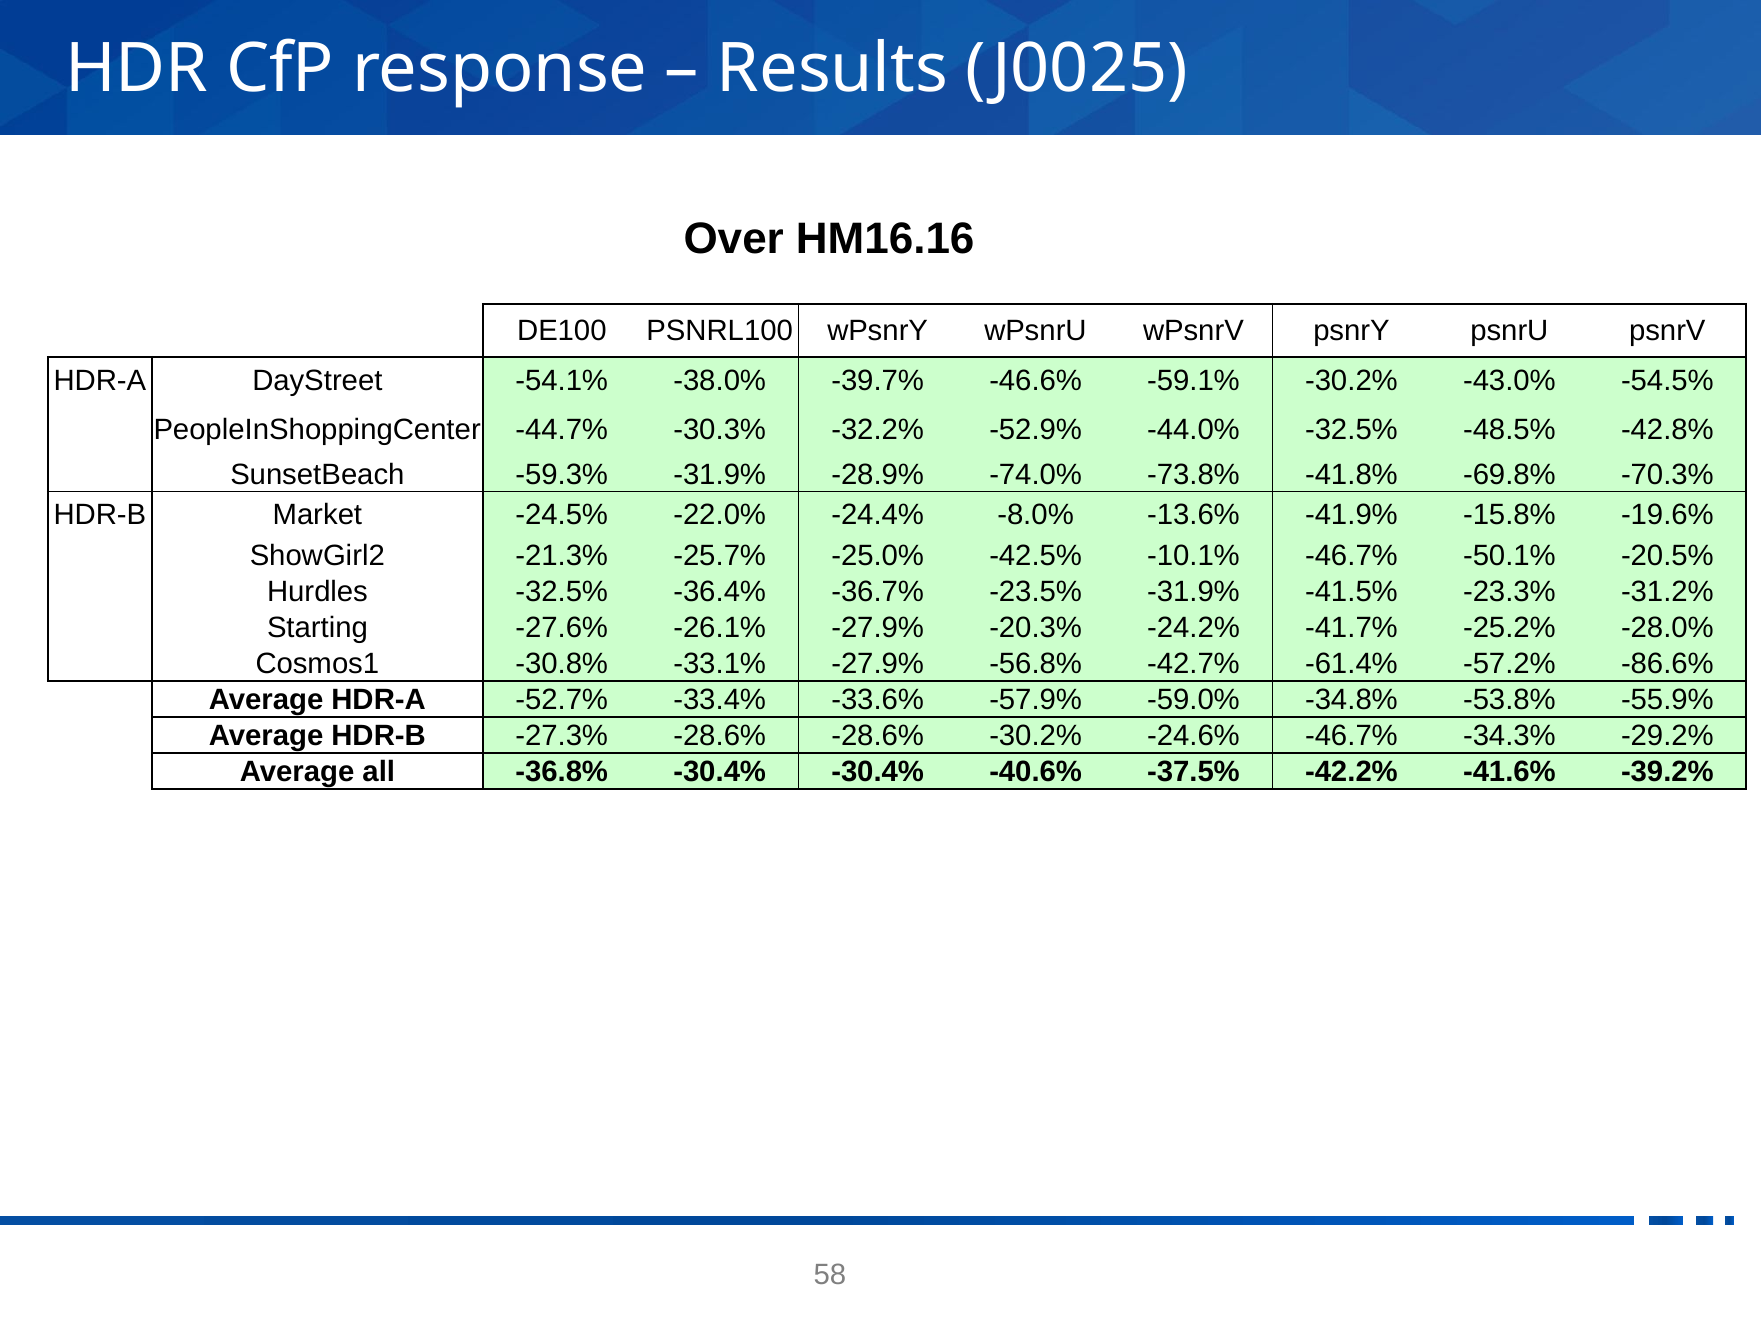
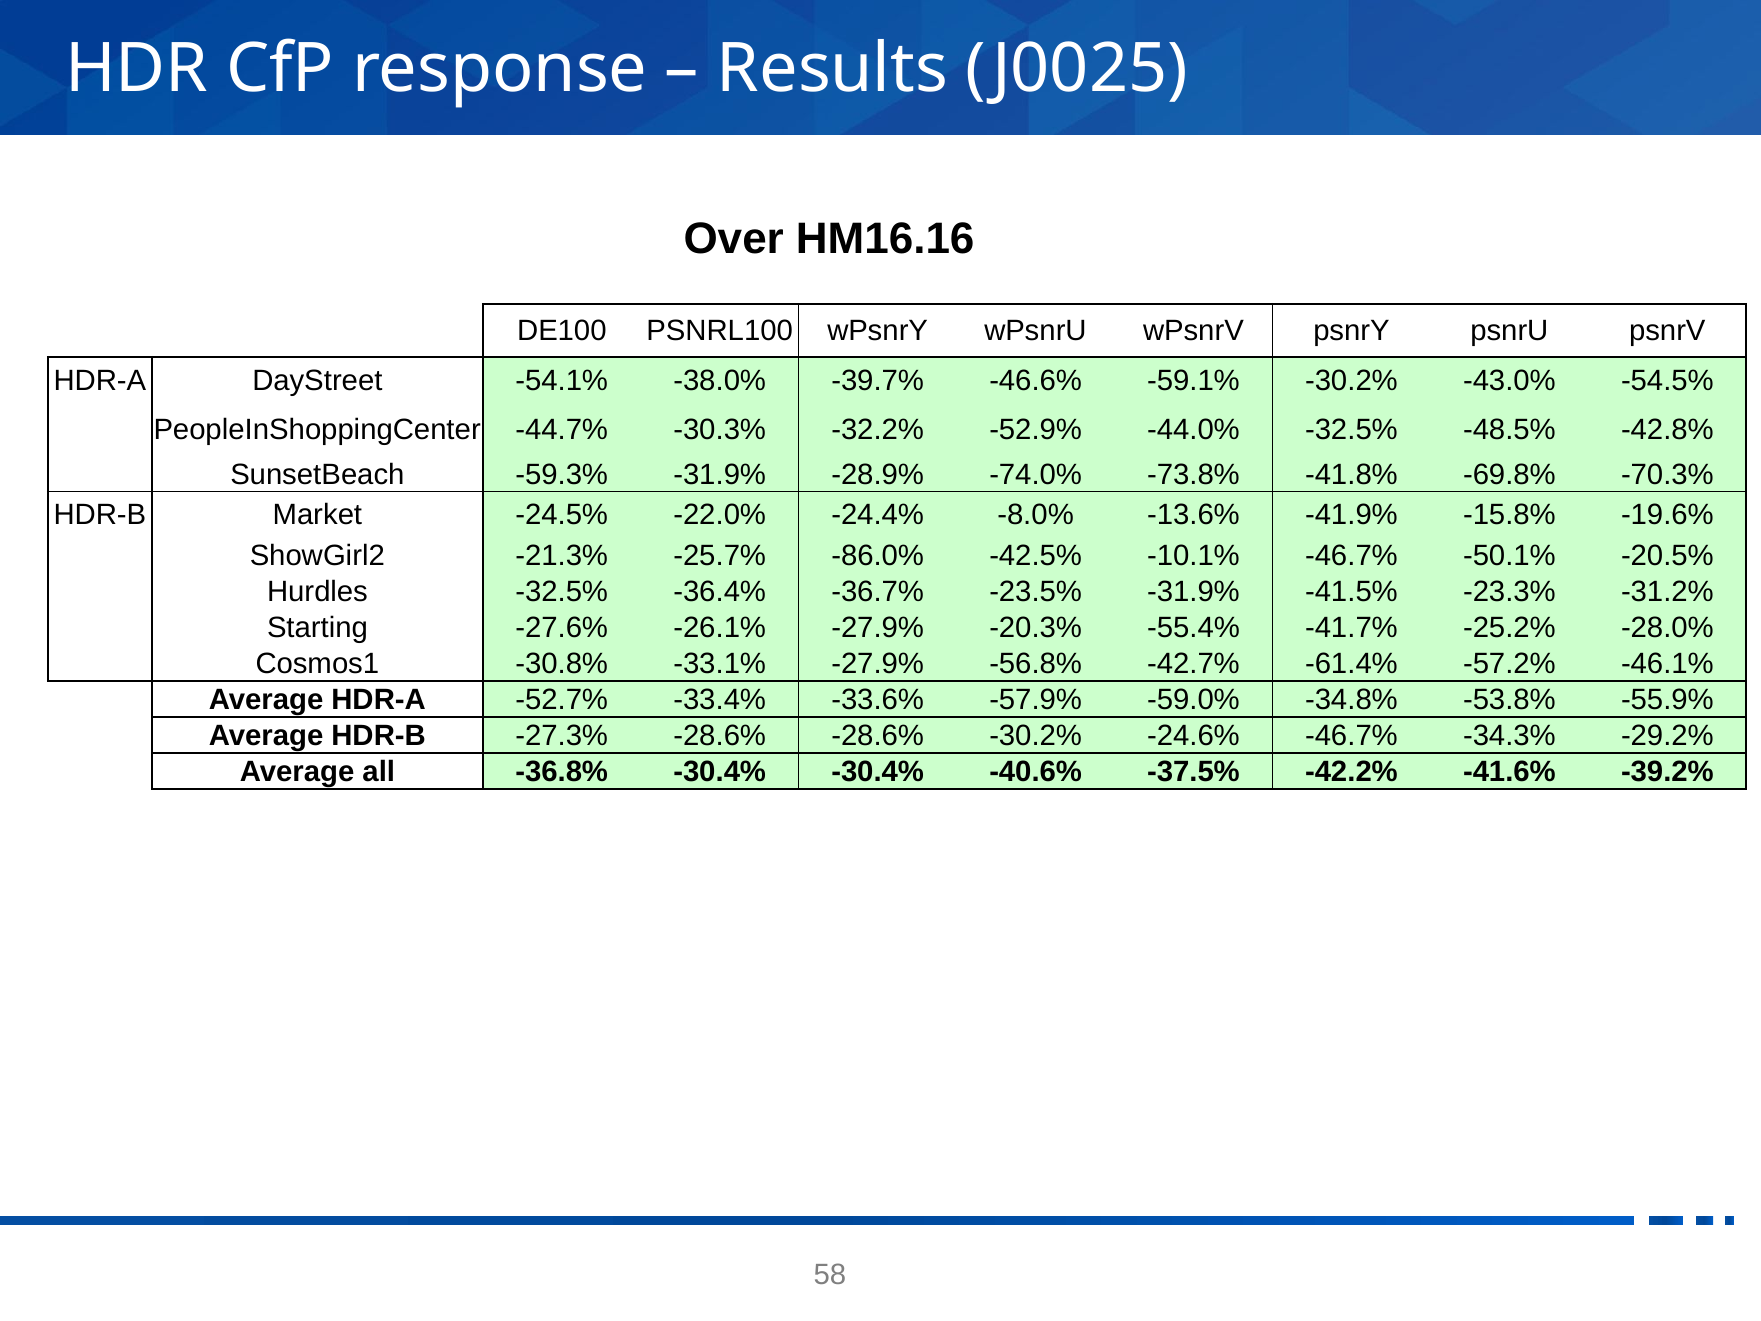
-25.0%: -25.0% -> -86.0%
-24.2%: -24.2% -> -55.4%
-86.6%: -86.6% -> -46.1%
